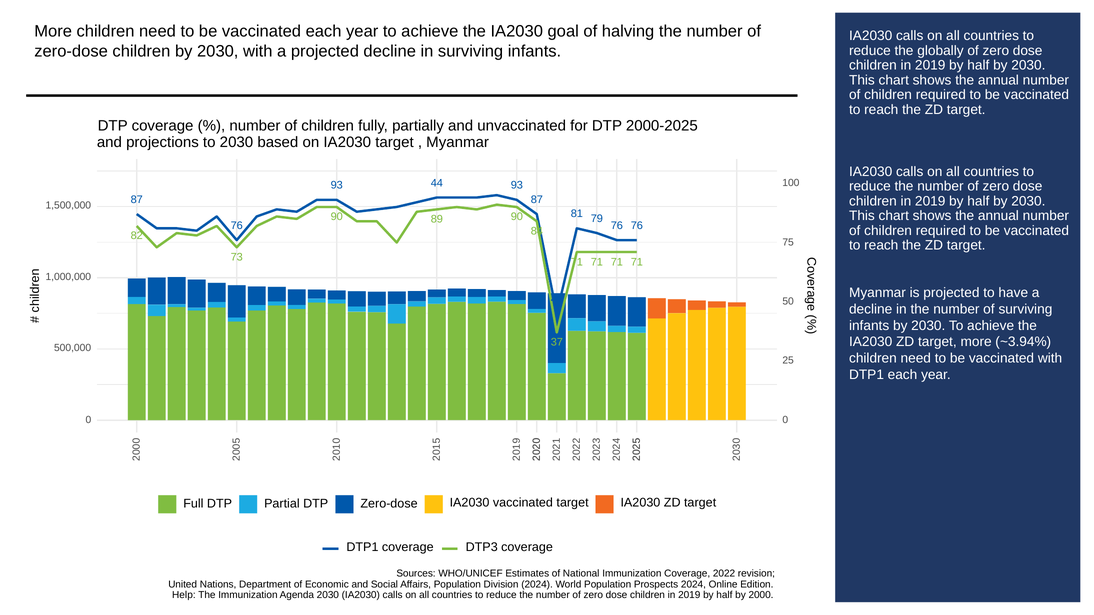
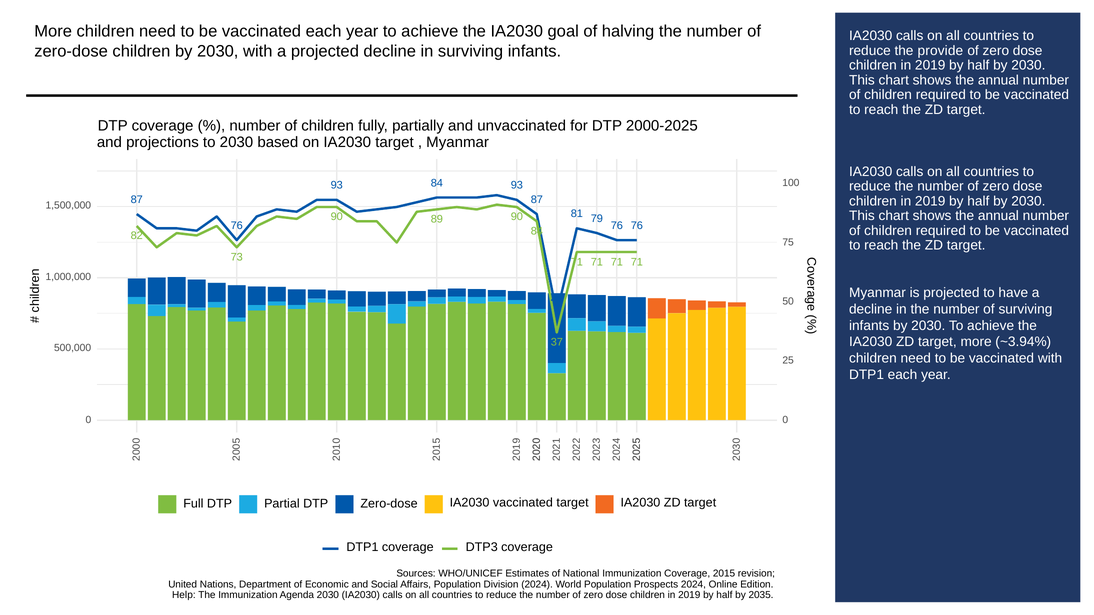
globally: globally -> provide
93 44: 44 -> 84
2022: 2022 -> 2015
2000: 2000 -> 2035
